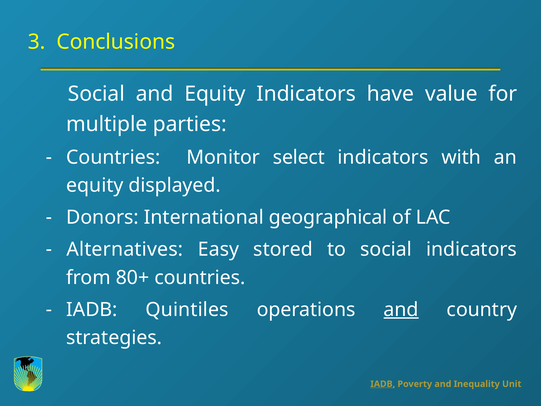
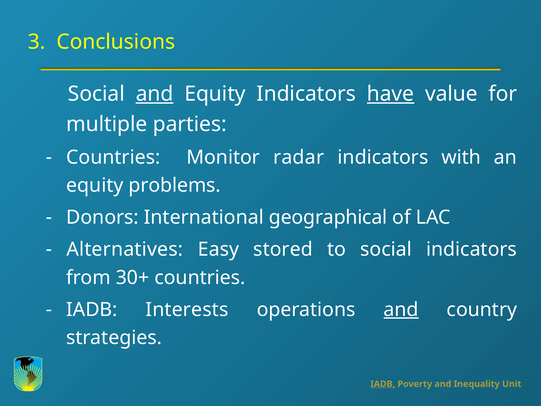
and at (155, 94) underline: none -> present
have underline: none -> present
select: select -> radar
displayed: displayed -> problems
80+: 80+ -> 30+
Quintiles: Quintiles -> Interests
